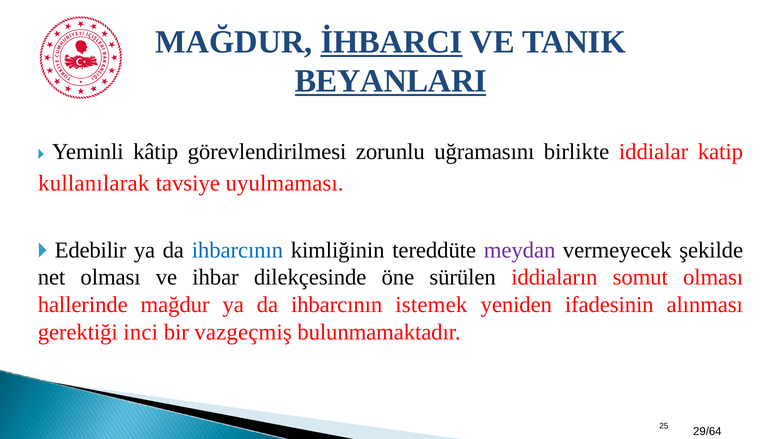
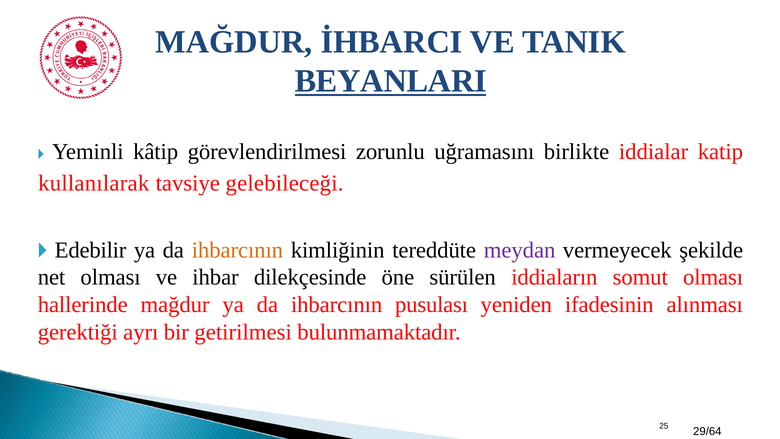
İHBARCI underline: present -> none
uyulmaması: uyulmaması -> gelebileceği
ihbarcının at (237, 250) colour: blue -> orange
istemek: istemek -> pusulası
inci: inci -> ayrı
vazgeçmiş: vazgeçmiş -> getirilmesi
